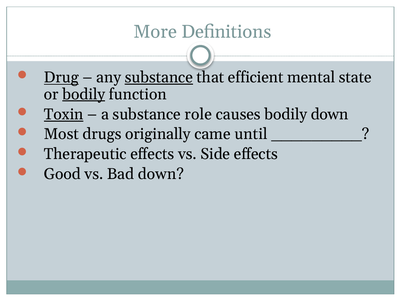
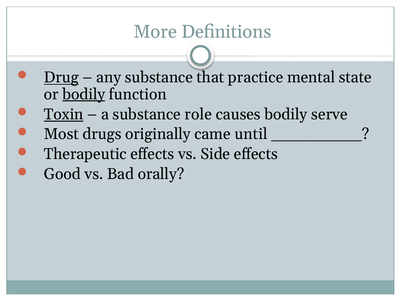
substance at (159, 77) underline: present -> none
efficient: efficient -> practice
bodily down: down -> serve
Bad down: down -> orally
